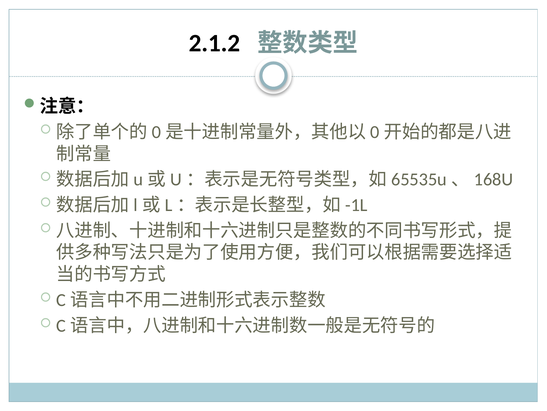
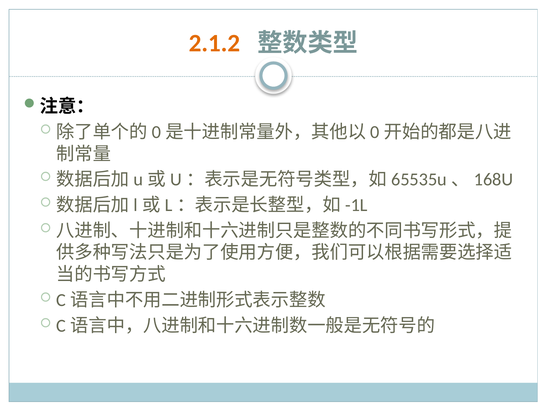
2.1.2 colour: black -> orange
